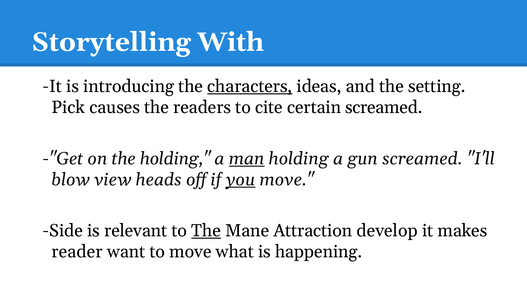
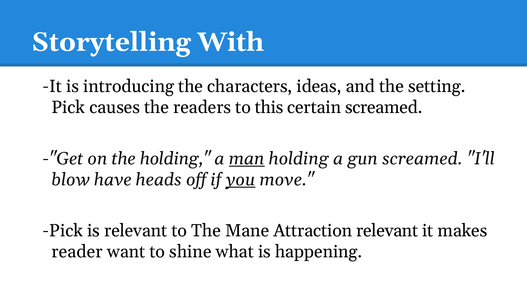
characters underline: present -> none
cite: cite -> this
view: view -> have
Side at (63, 230): Side -> Pick
The at (206, 230) underline: present -> none
Attraction develop: develop -> relevant
to move: move -> shine
